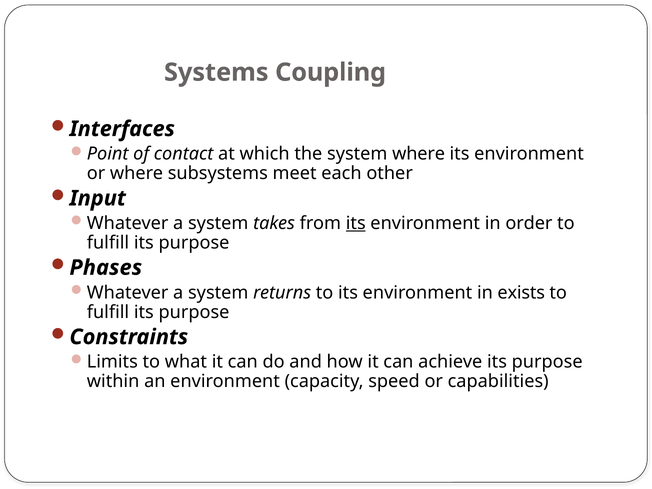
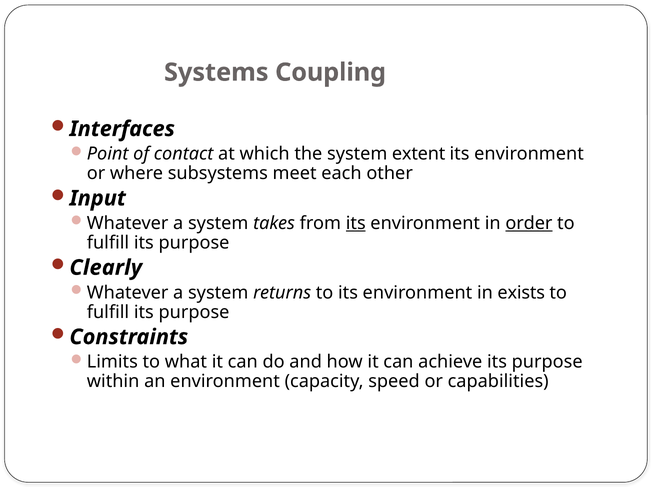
system where: where -> extent
order underline: none -> present
Phases: Phases -> Clearly
